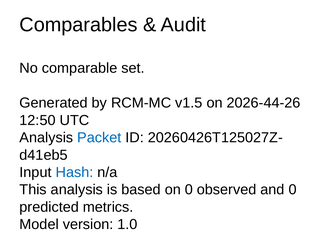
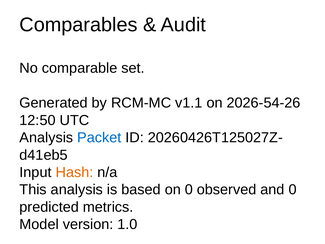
v1.5: v1.5 -> v1.1
2026-44-26: 2026-44-26 -> 2026-54-26
Hash colour: blue -> orange
